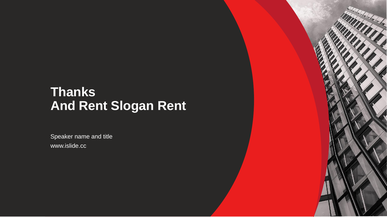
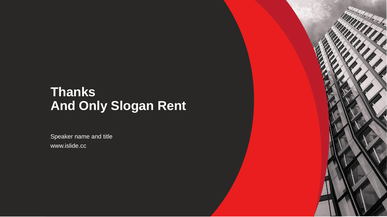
And Rent: Rent -> Only
